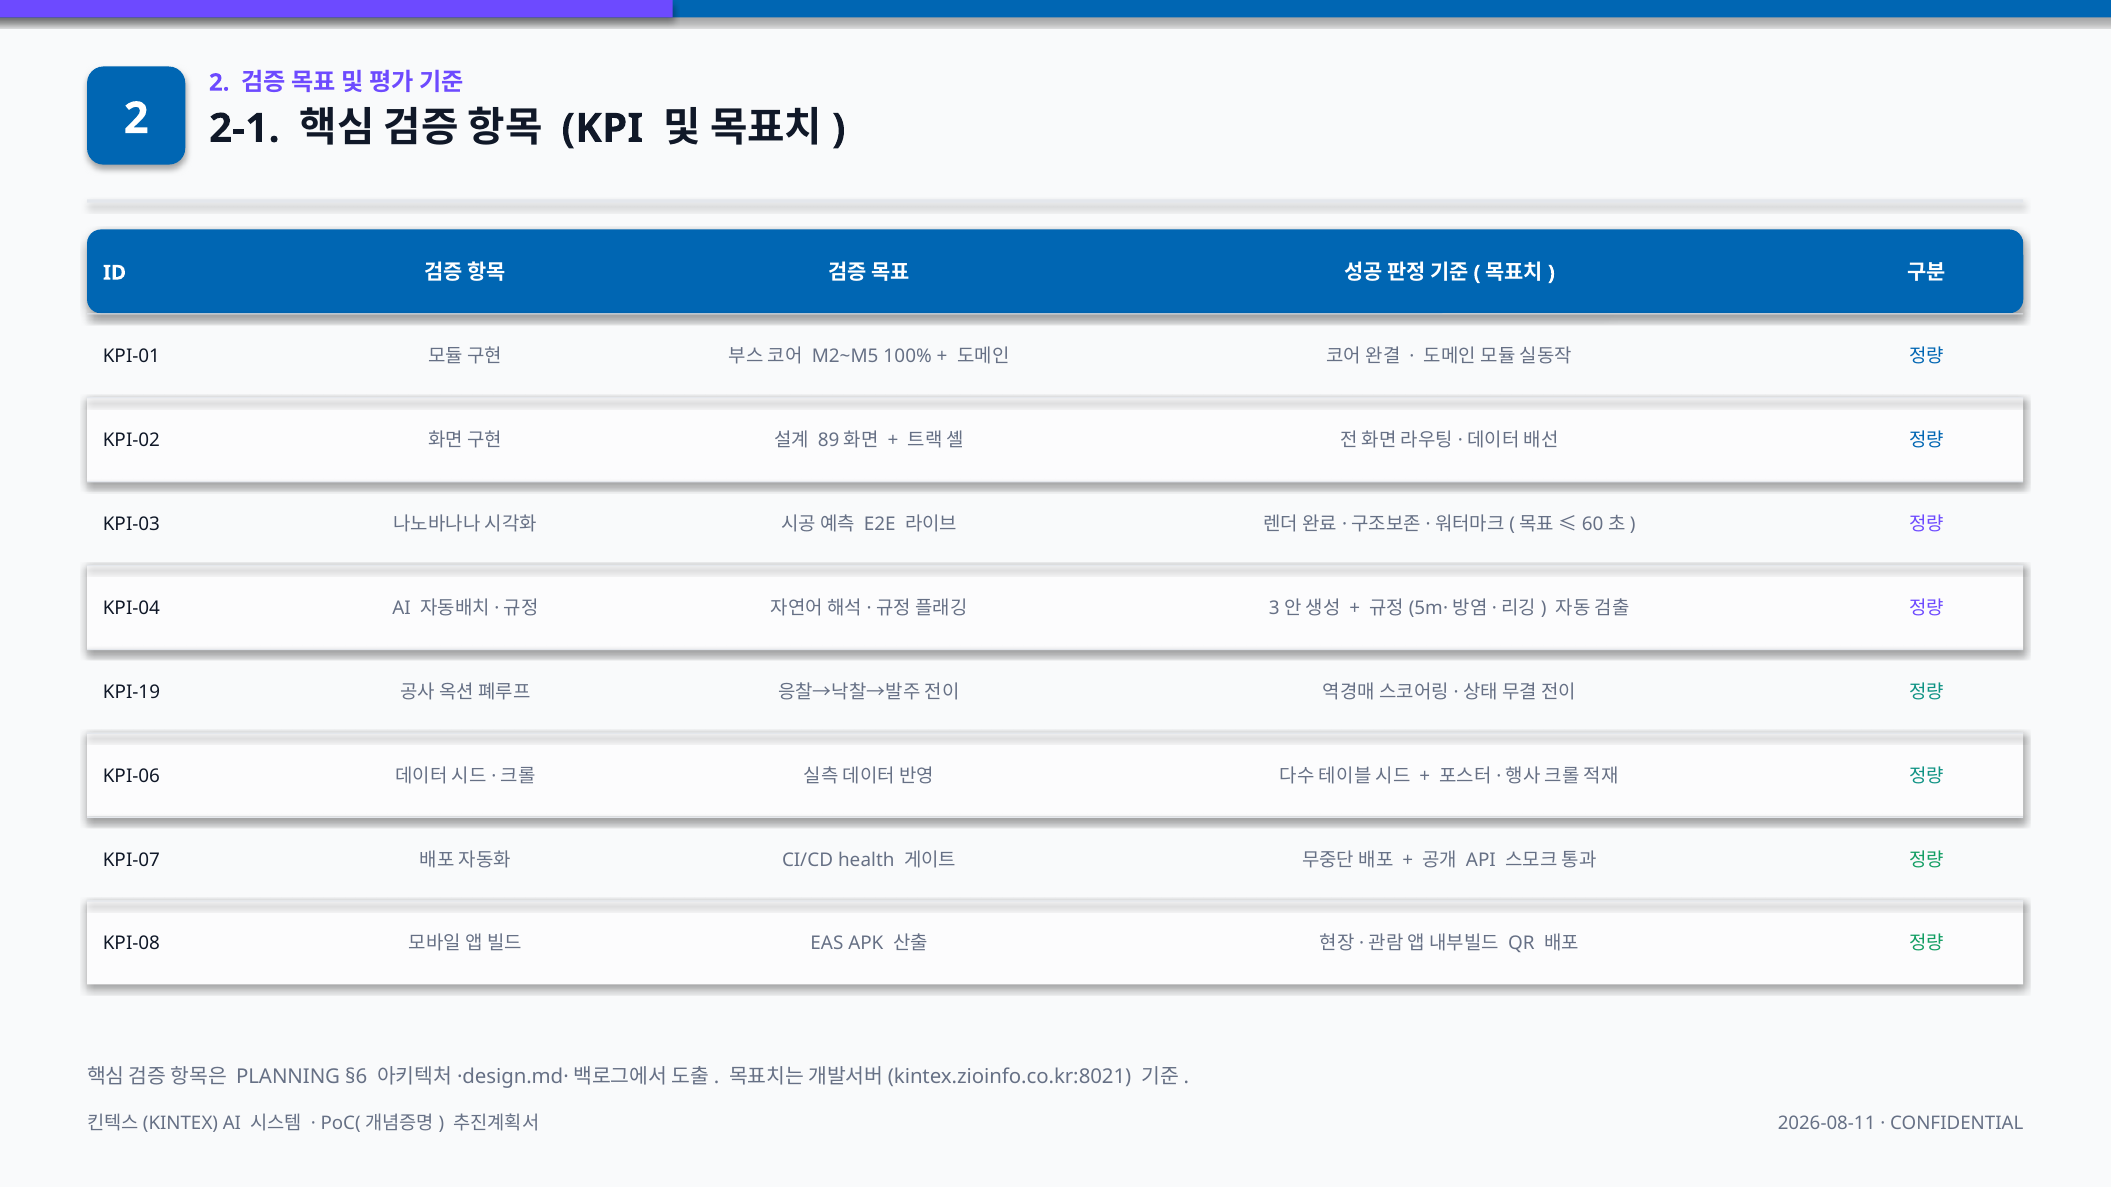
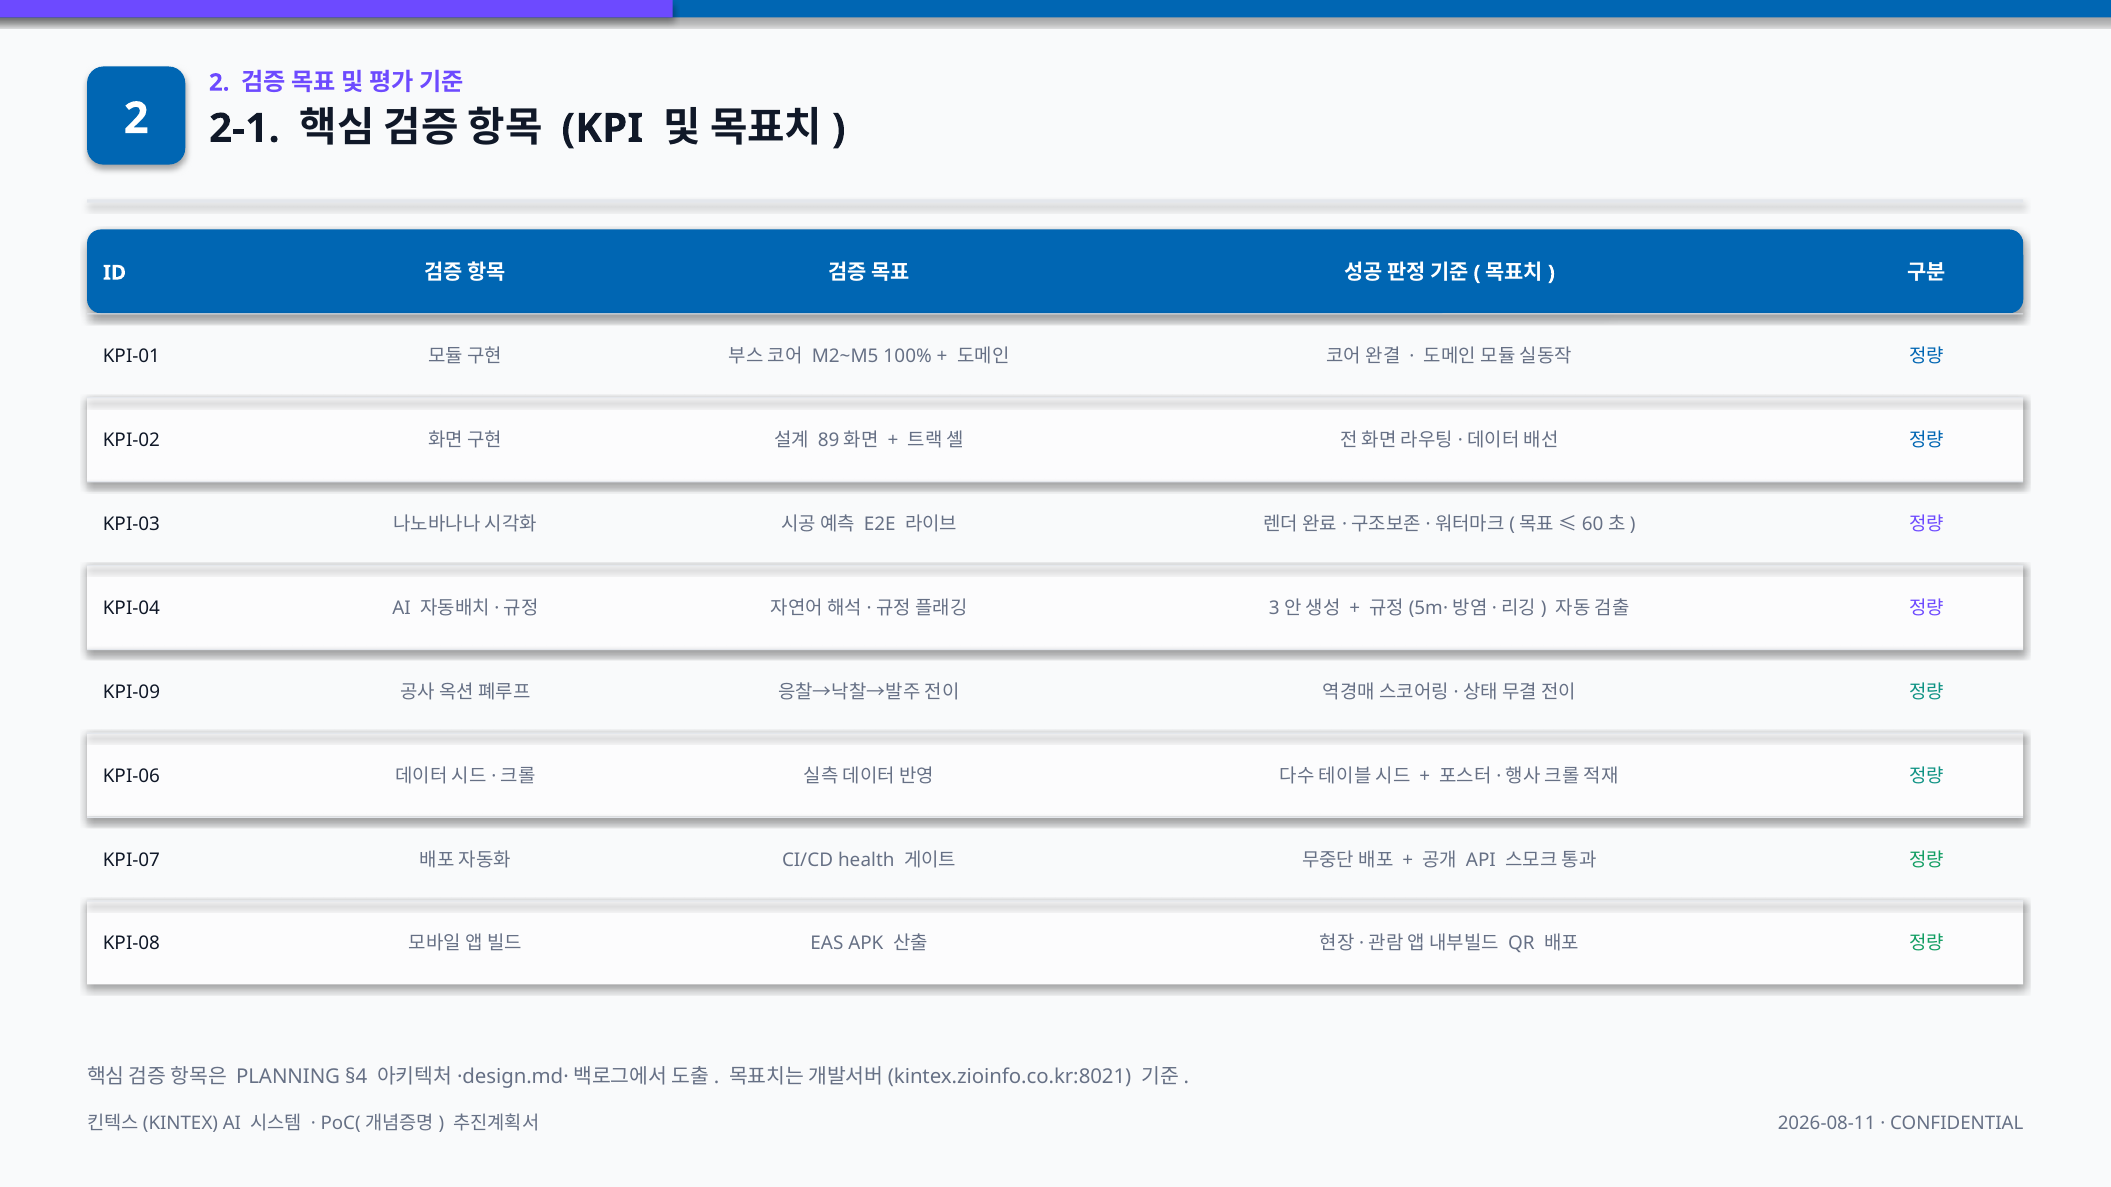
KPI-19: KPI-19 -> KPI-09
§6: §6 -> §4
